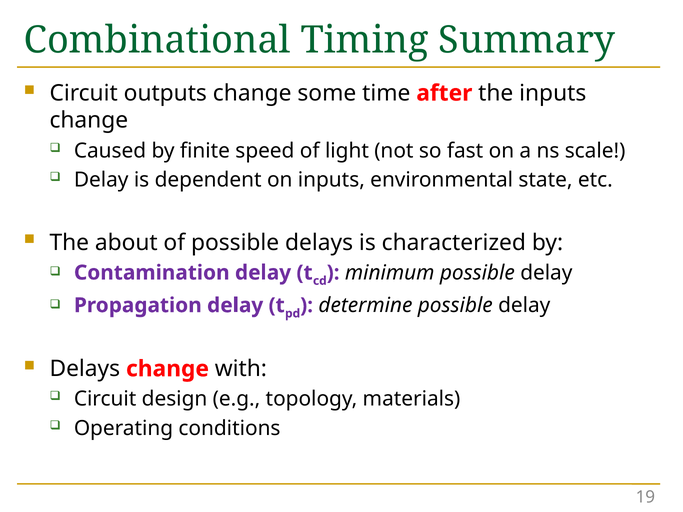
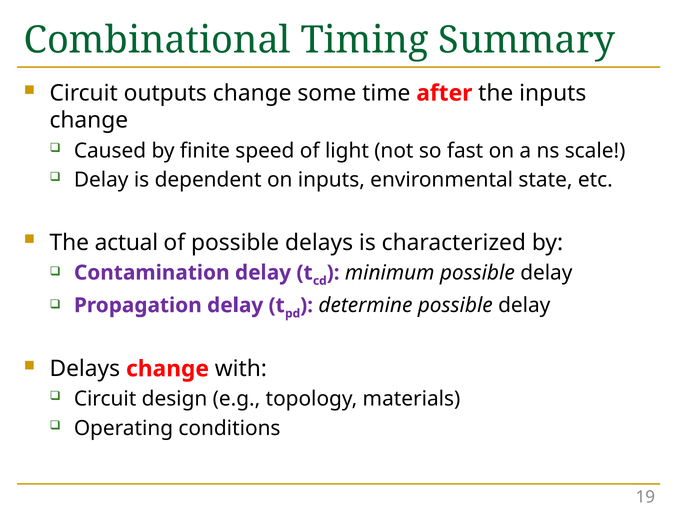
about: about -> actual
